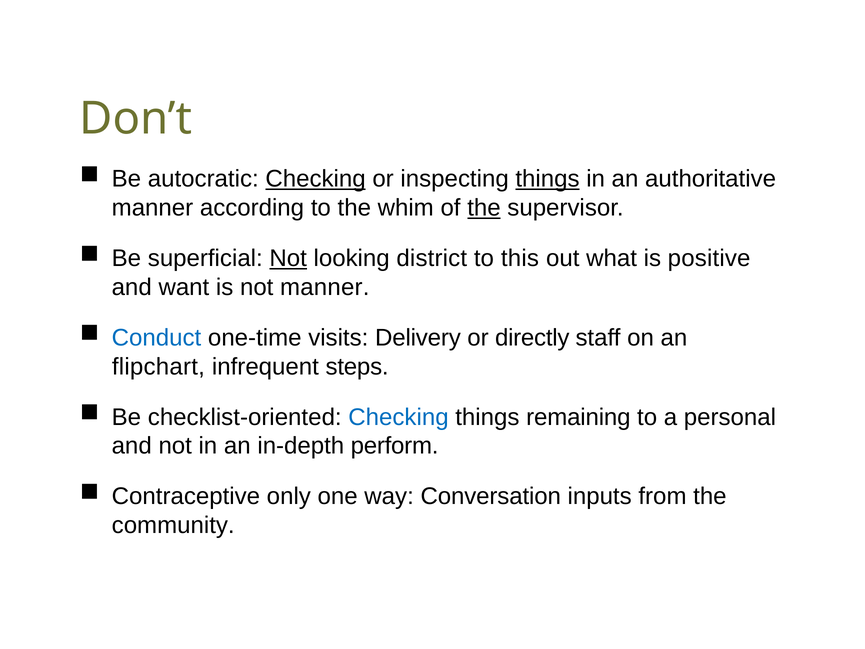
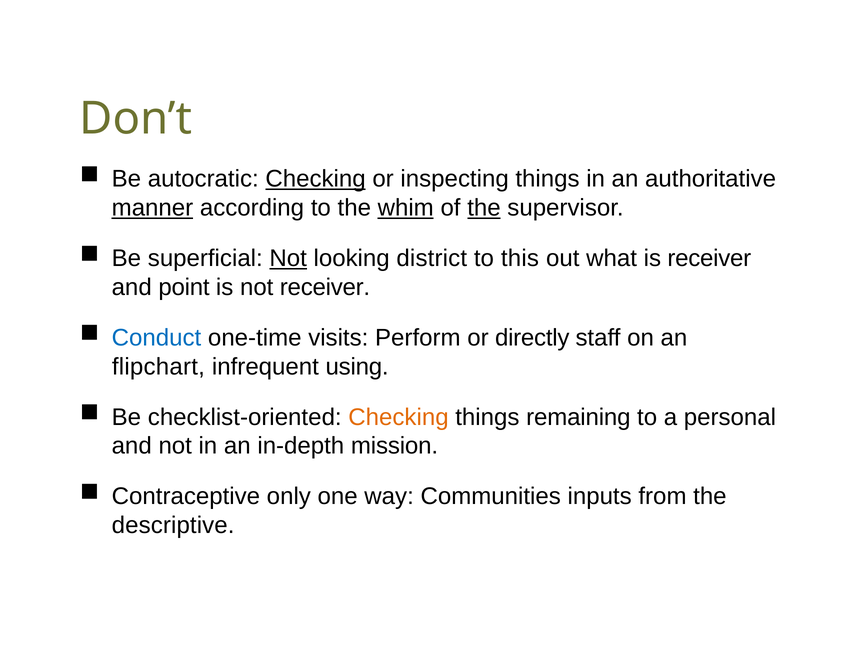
things at (548, 179) underline: present -> none
manner at (152, 208) underline: none -> present
whim underline: none -> present
is positive: positive -> receiver
want: want -> point
not manner: manner -> receiver
Delivery: Delivery -> Perform
steps: steps -> using
Checking at (398, 417) colour: blue -> orange
perform: perform -> mission
Conversation: Conversation -> Communities
community: community -> descriptive
